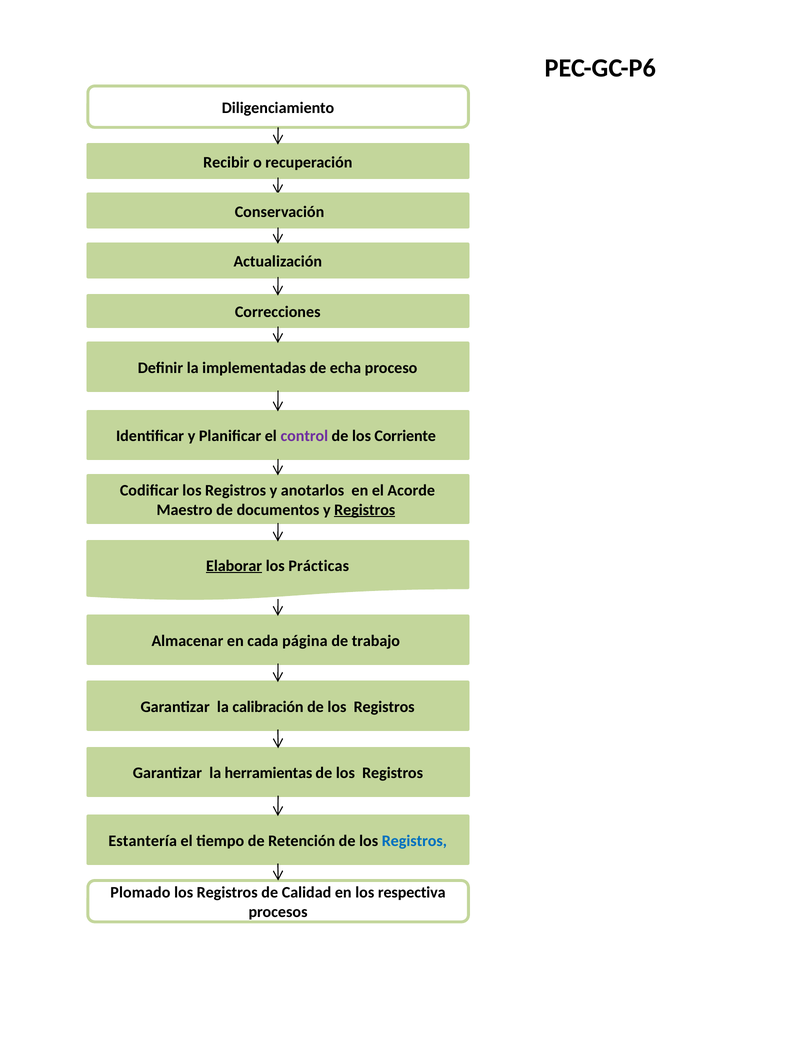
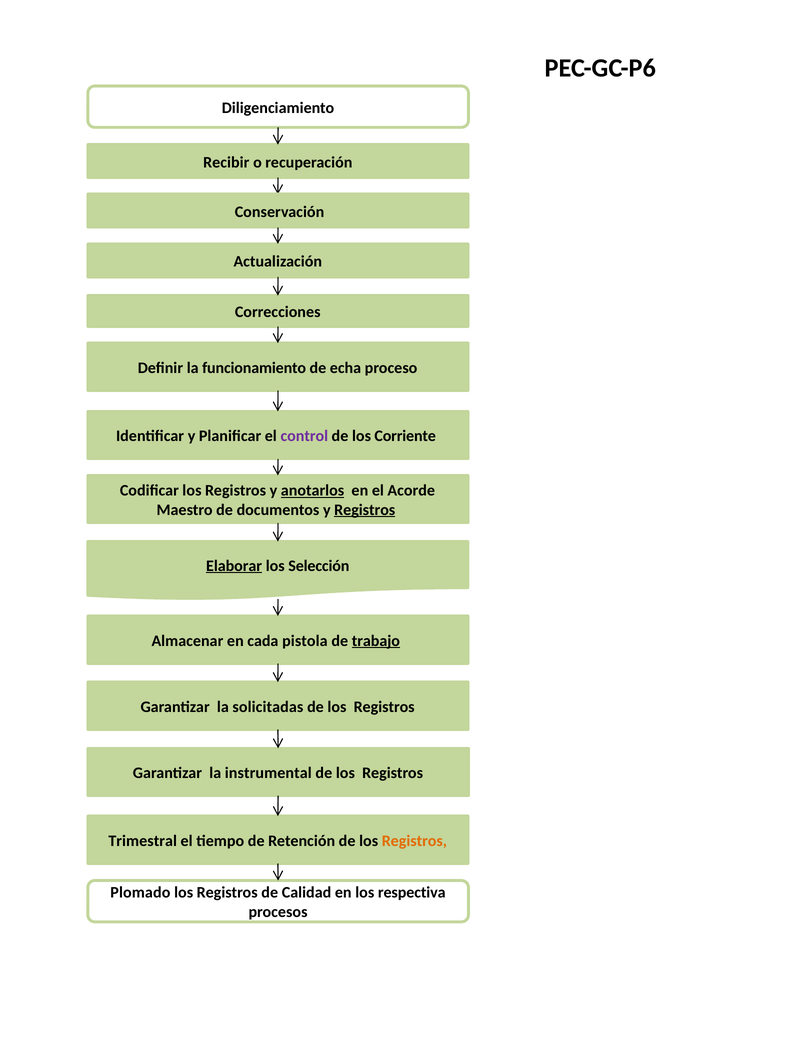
implementadas: implementadas -> funcionamiento
anotarlos underline: none -> present
Prácticas: Prácticas -> Selección
página: página -> pistola
trabajo underline: none -> present
calibración: calibración -> solicitadas
herramientas: herramientas -> instrumental
Estantería: Estantería -> Trimestral
Registros at (414, 841) colour: blue -> orange
